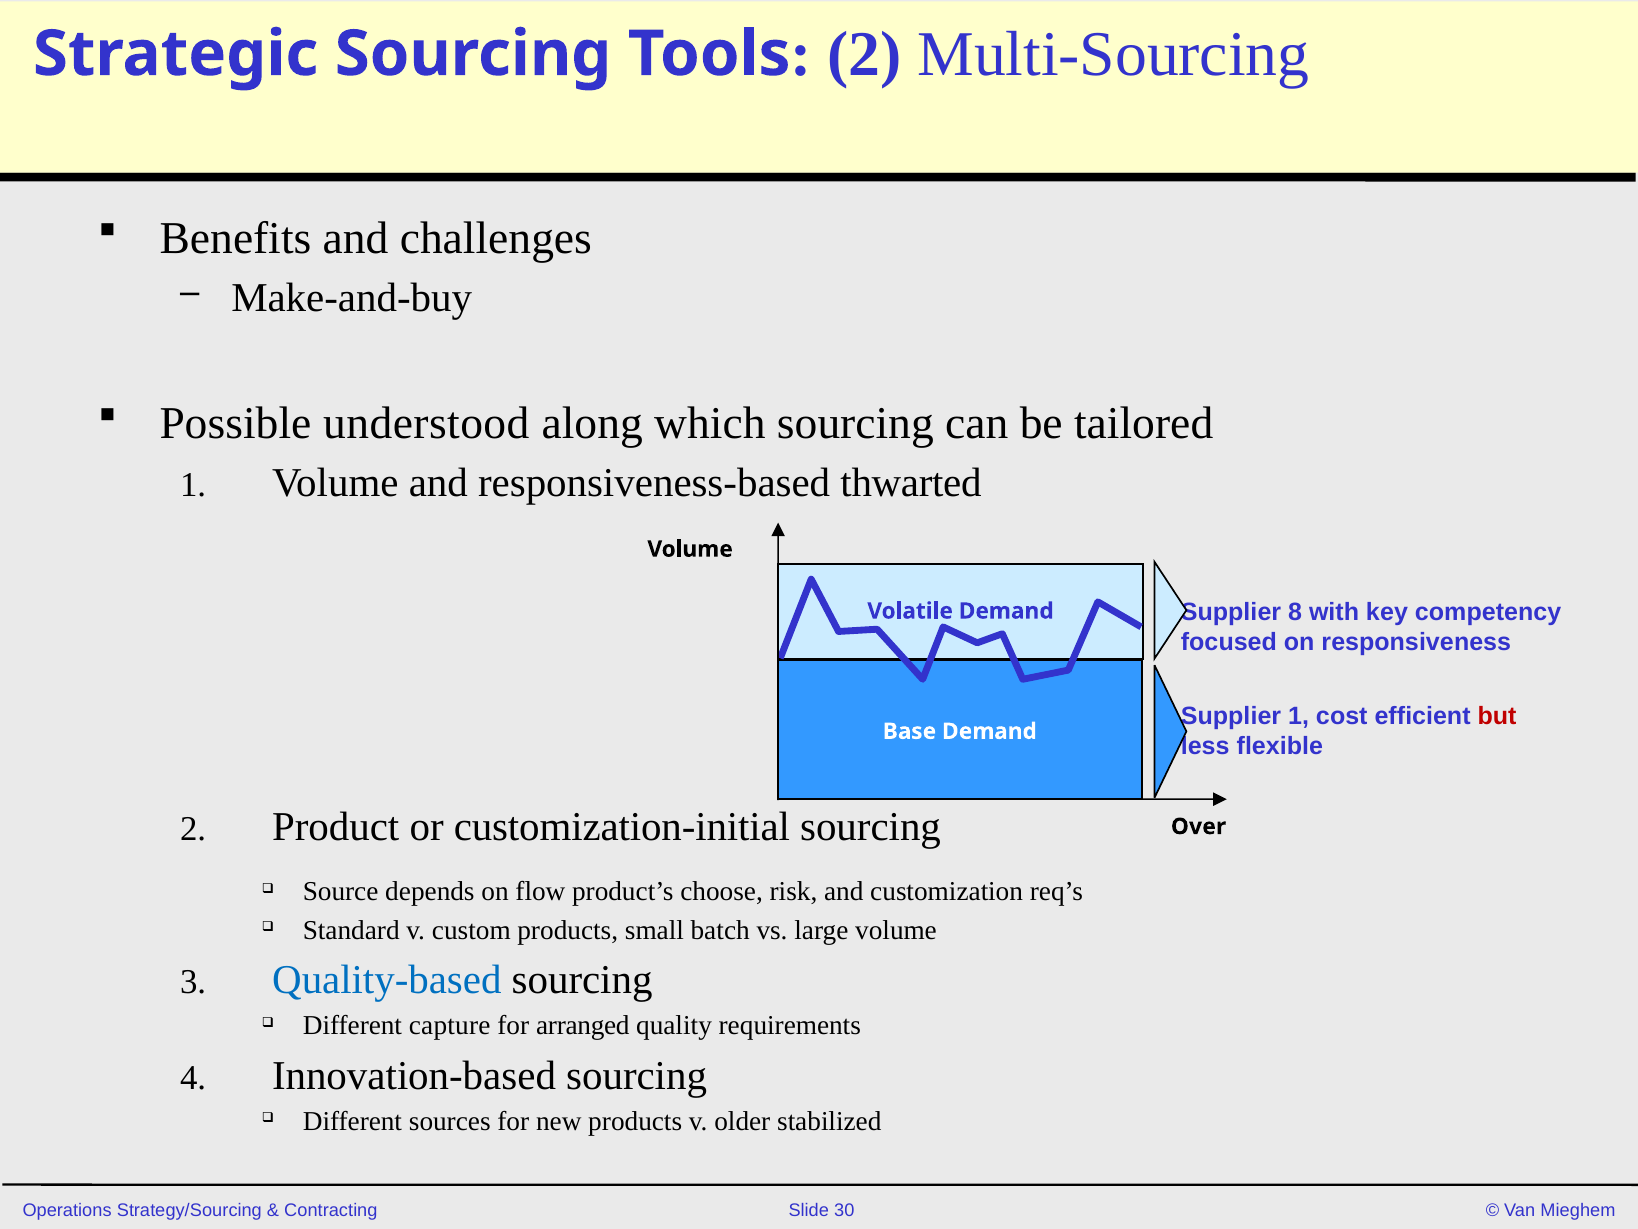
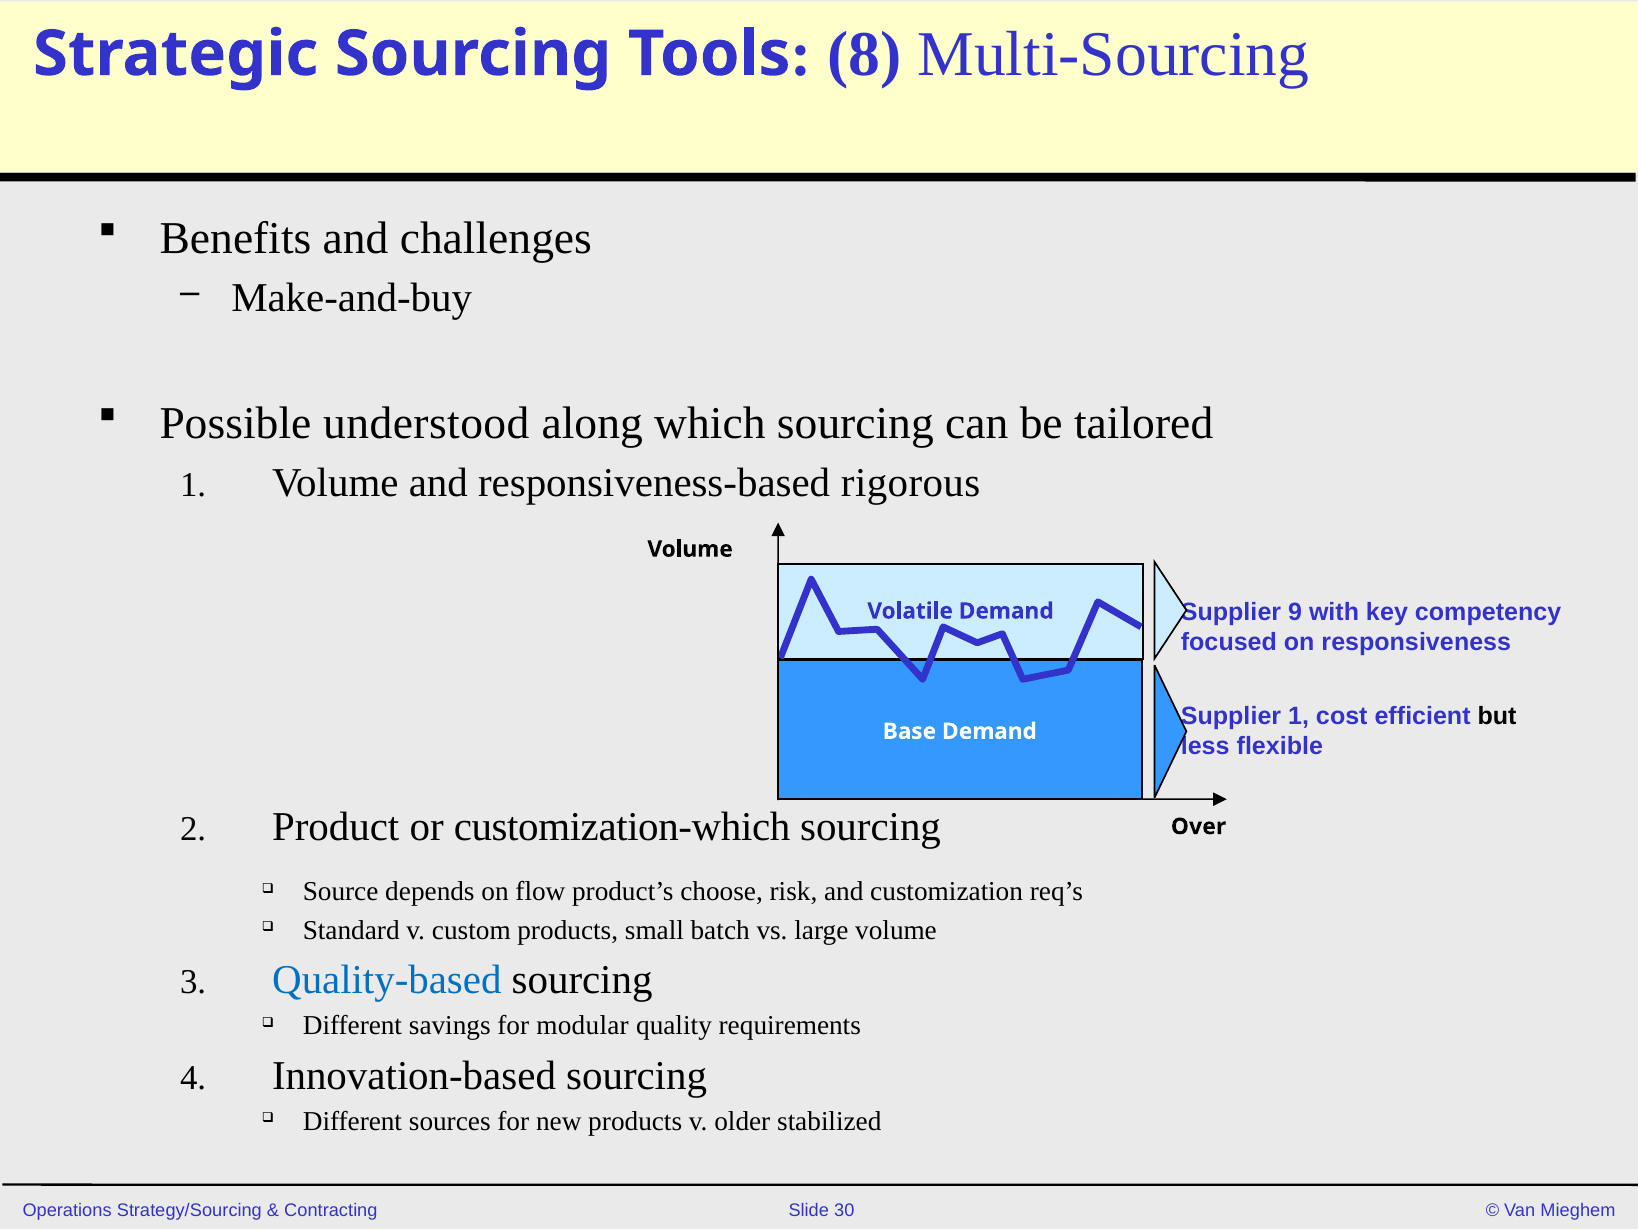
2 at (865, 54): 2 -> 8
thwarted: thwarted -> rigorous
8: 8 -> 9
but colour: red -> black
customization-initial: customization-initial -> customization-which
capture: capture -> savings
arranged: arranged -> modular
